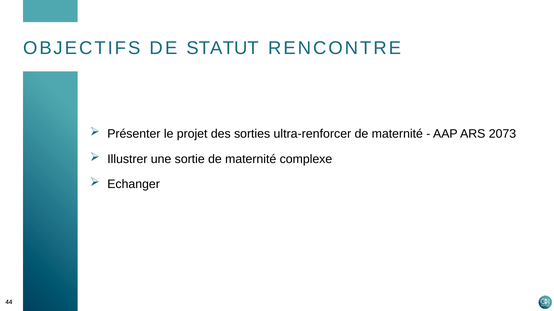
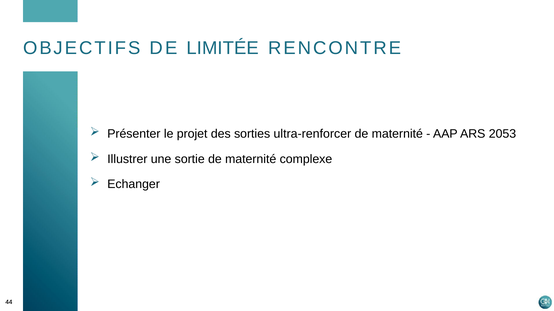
STATUT: STATUT -> LIMITÉE
2073: 2073 -> 2053
